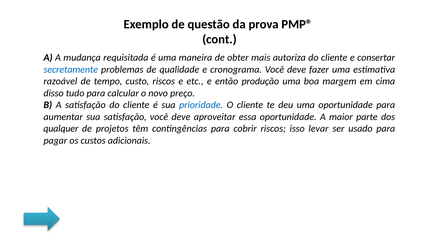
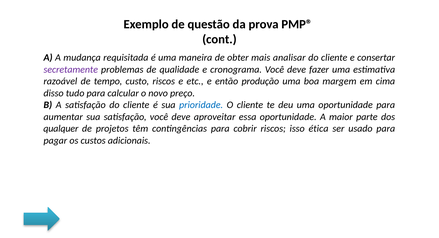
autoriza: autoriza -> analisar
secretamente colour: blue -> purple
levar: levar -> ética
